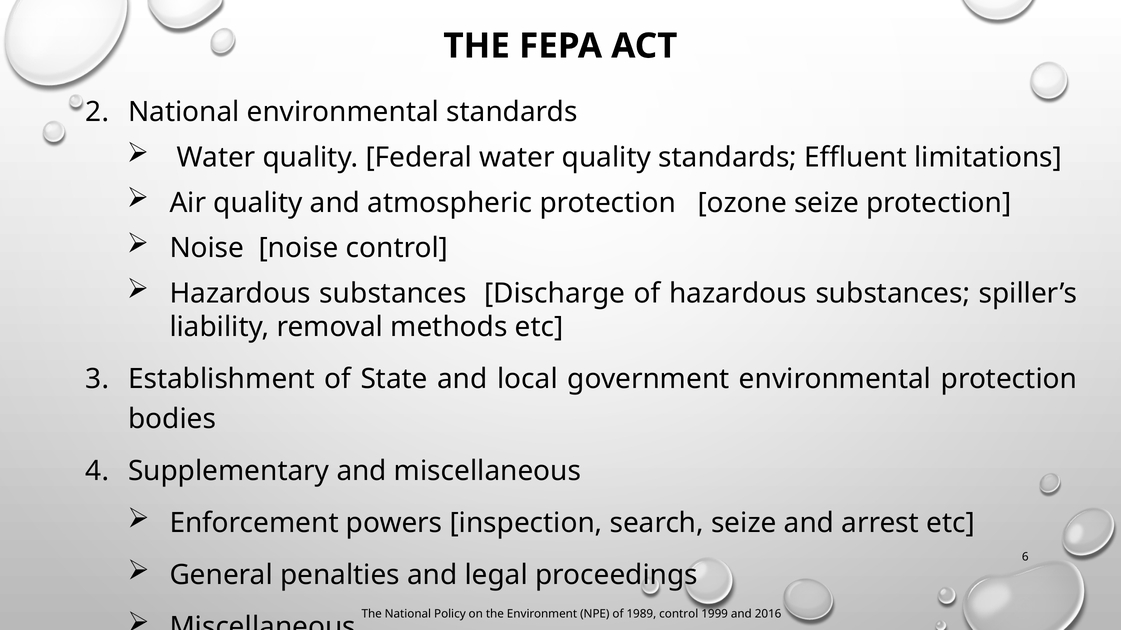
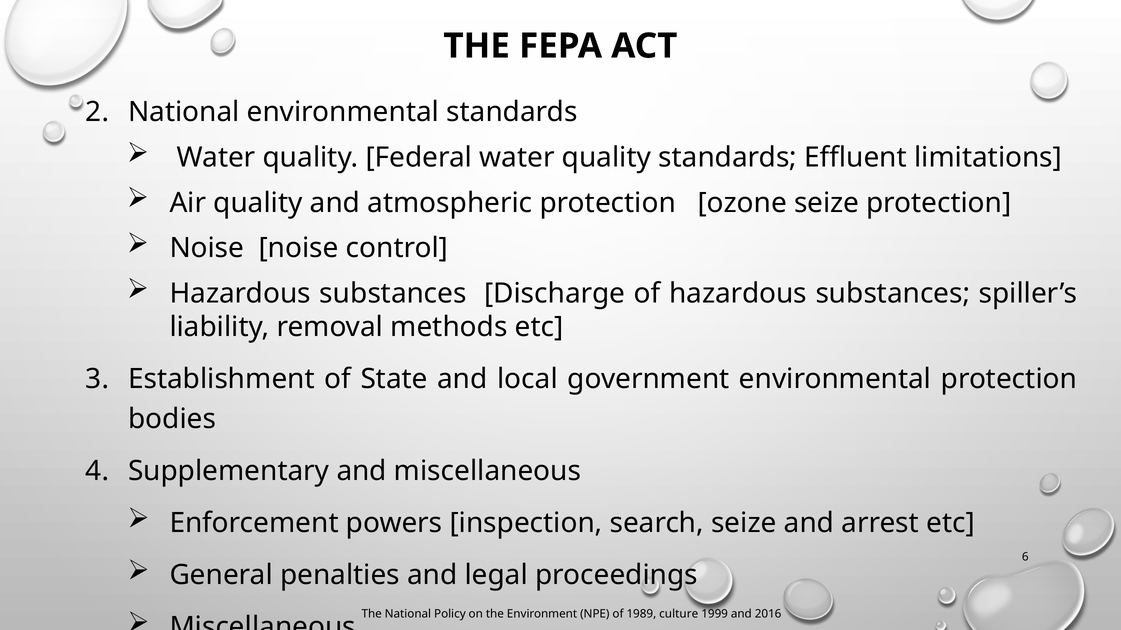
1989 control: control -> culture
